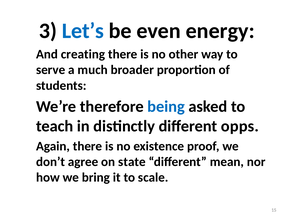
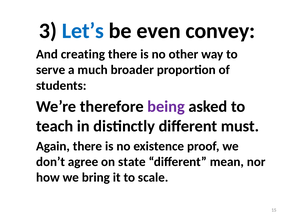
energy: energy -> convey
being colour: blue -> purple
opps: opps -> must
